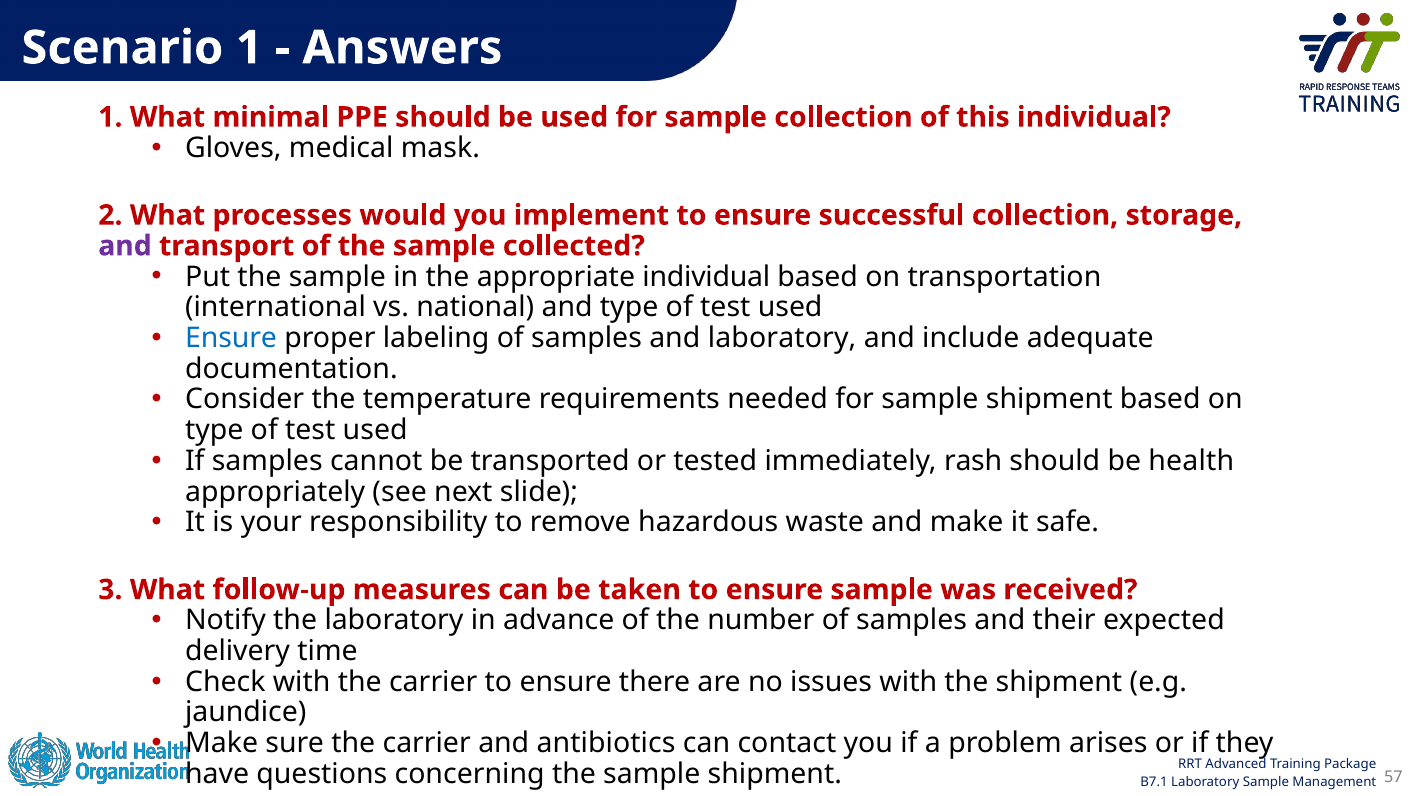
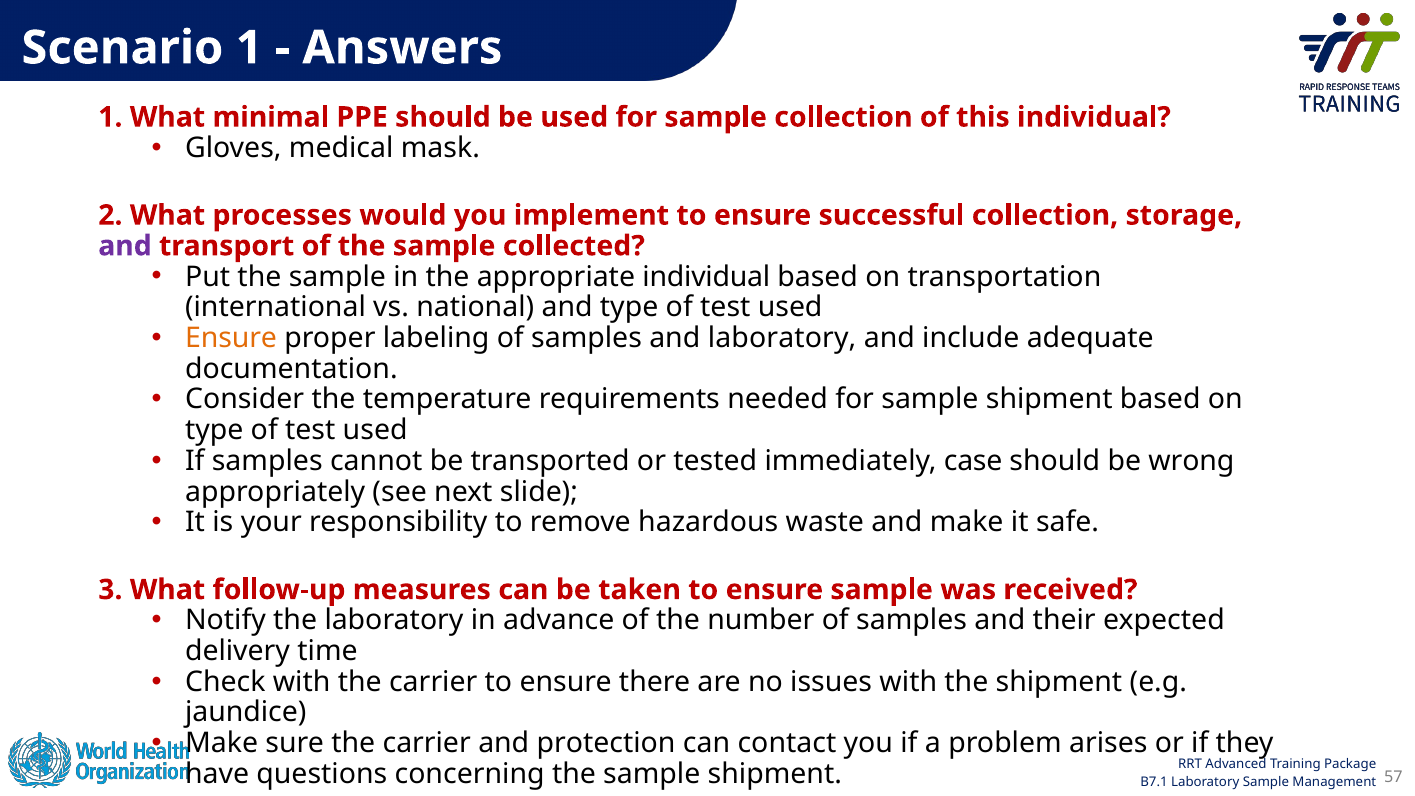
Ensure at (231, 338) colour: blue -> orange
rash: rash -> case
health: health -> wrong
antibiotics: antibiotics -> protection
